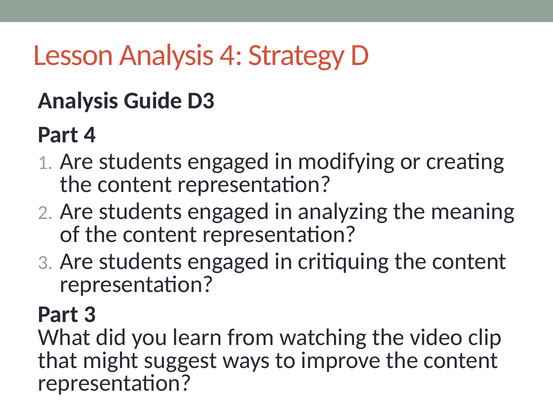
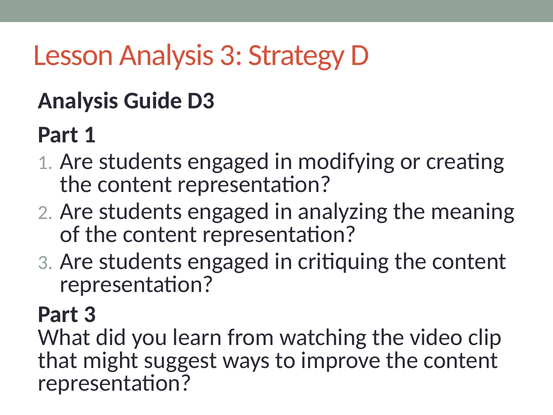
Analysis 4: 4 -> 3
Part 4: 4 -> 1
